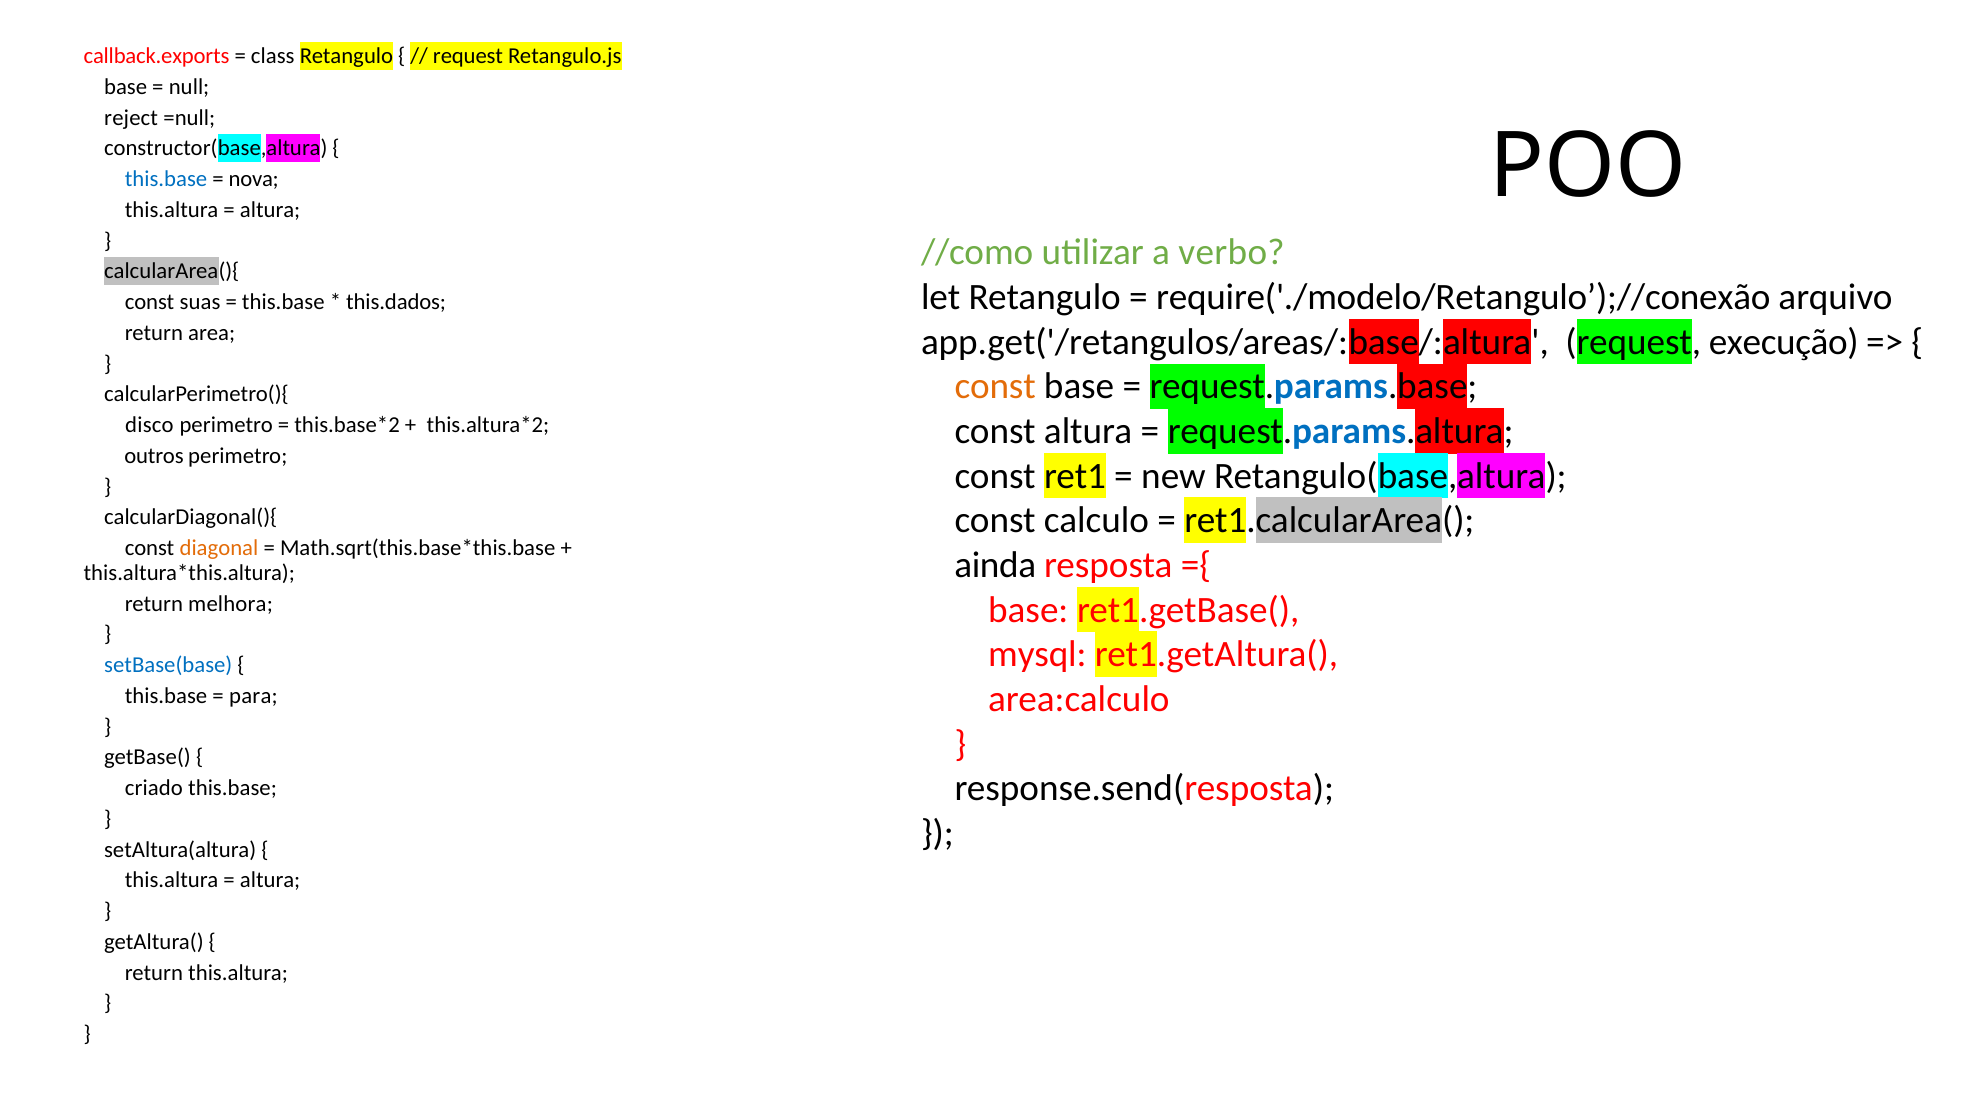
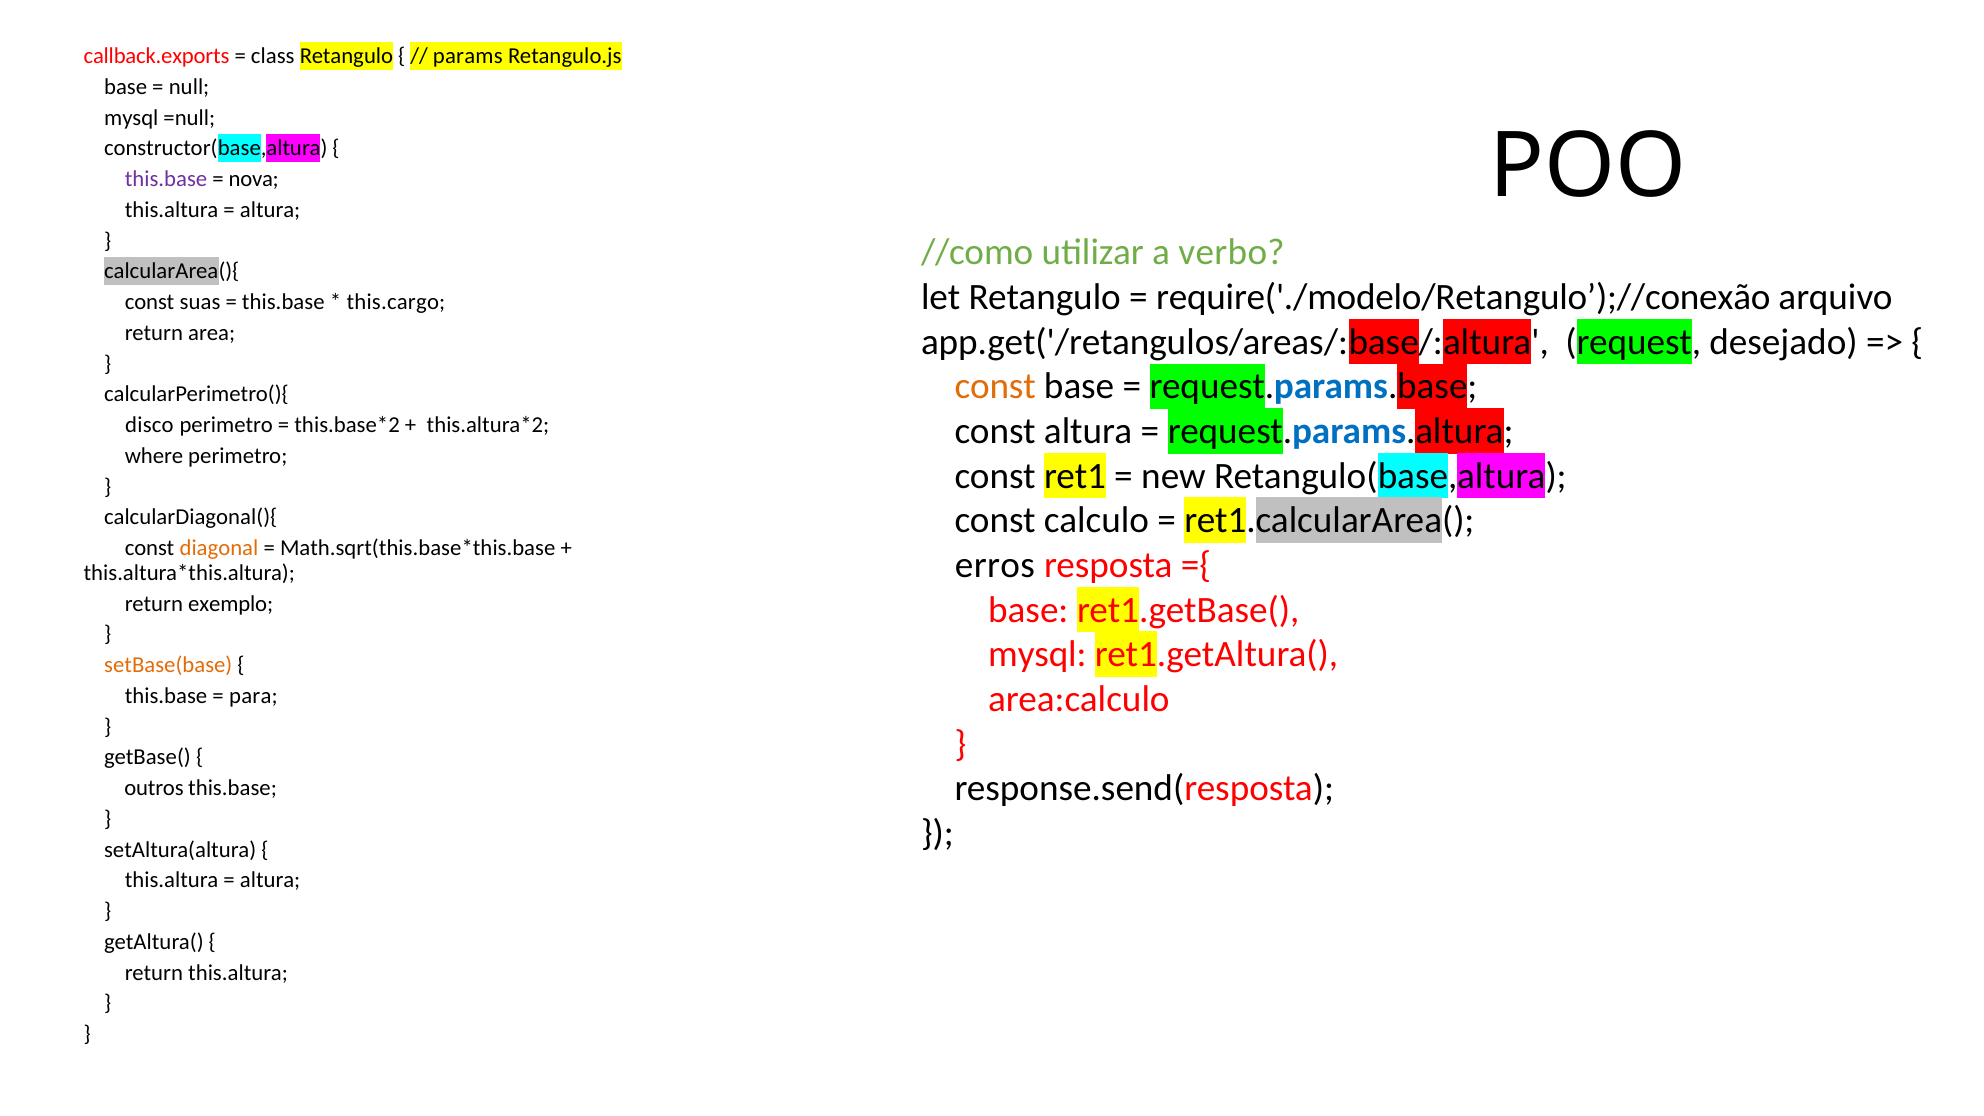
request at (468, 56): request -> params
reject at (131, 118): reject -> mysql
this.base at (166, 179) colour: blue -> purple
this.dados: this.dados -> this.cargo
execução: execução -> desejado
outros: outros -> where
ainda: ainda -> erros
melhora: melhora -> exemplo
setBase(base colour: blue -> orange
criado: criado -> outros
